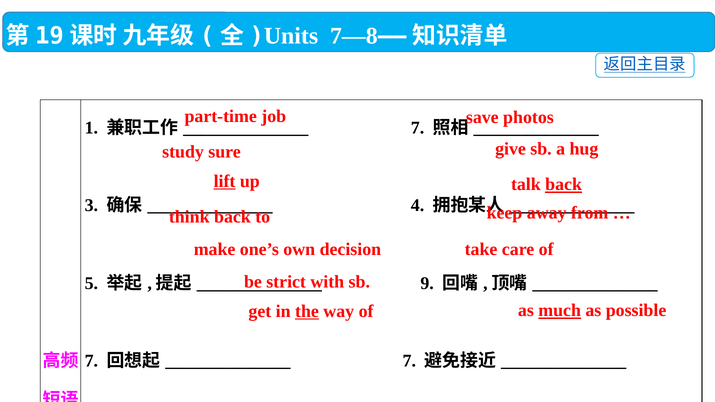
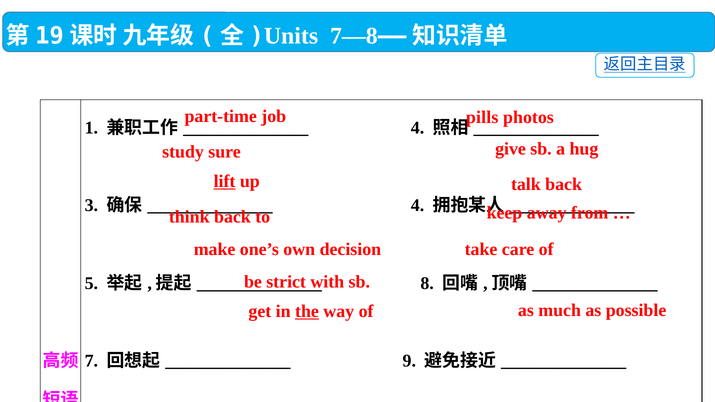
save: save -> pills
7 at (418, 128): 7 -> 4
back at (564, 185) underline: present -> none
9 at (427, 283): 9 -> 8
much underline: present -> none
7 at (409, 361): 7 -> 9
